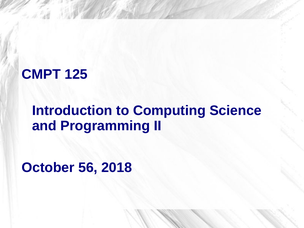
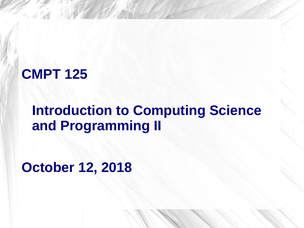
56: 56 -> 12
